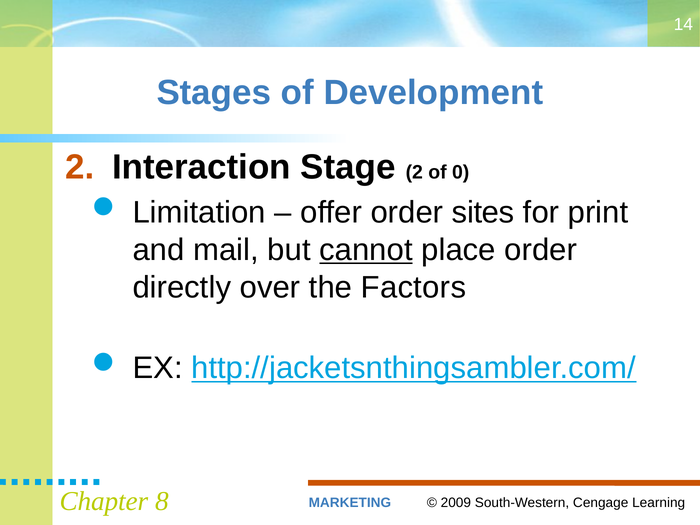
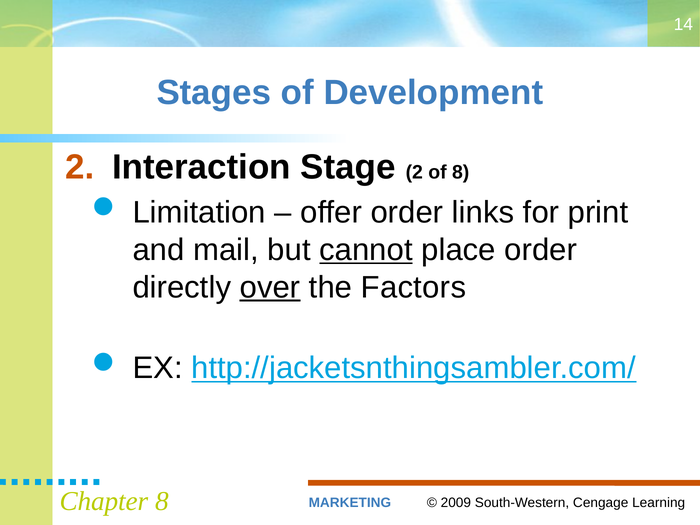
of 0: 0 -> 8
sites: sites -> links
over underline: none -> present
